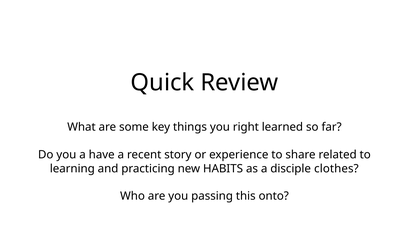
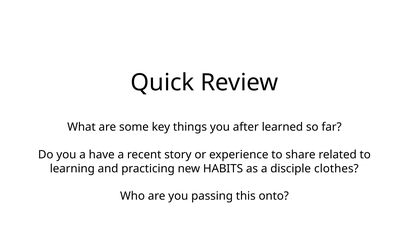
right: right -> after
